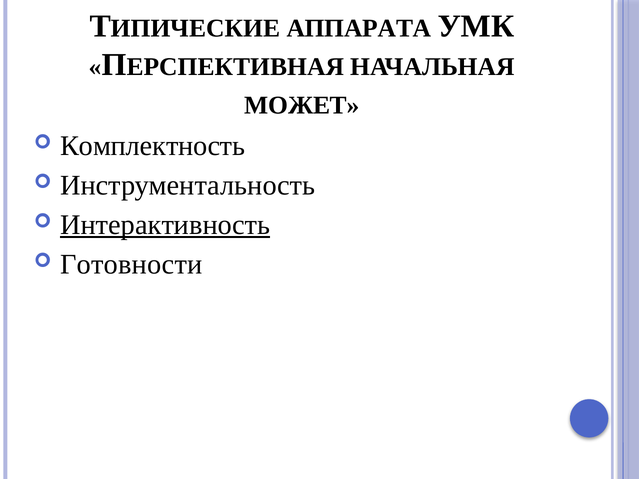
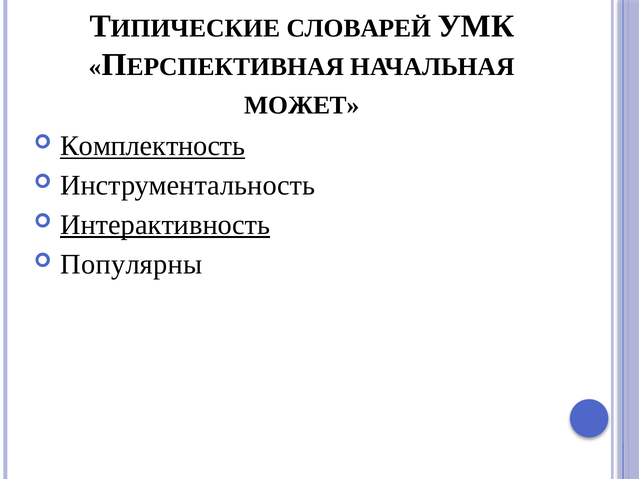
АППАРАТА: АППАРАТА -> СЛОВАРЕЙ
Комплектность underline: none -> present
Готовности: Готовности -> Популярны
